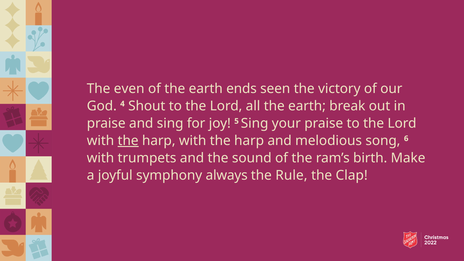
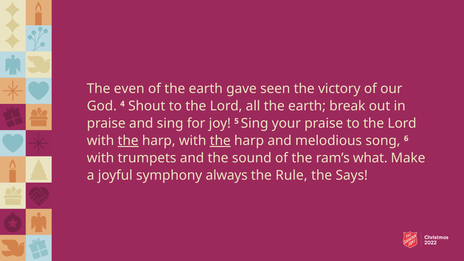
ends: ends -> gave
the at (220, 141) underline: none -> present
birth: birth -> what
Clap: Clap -> Says
